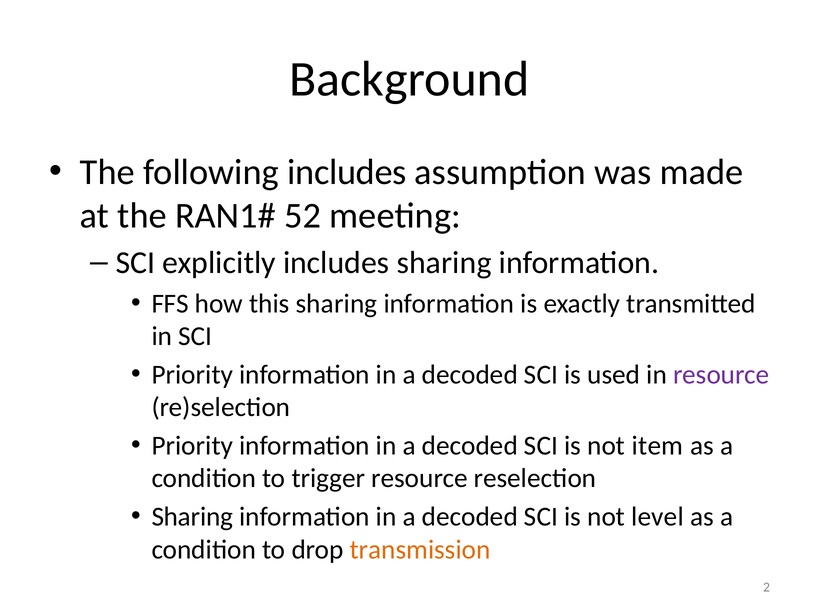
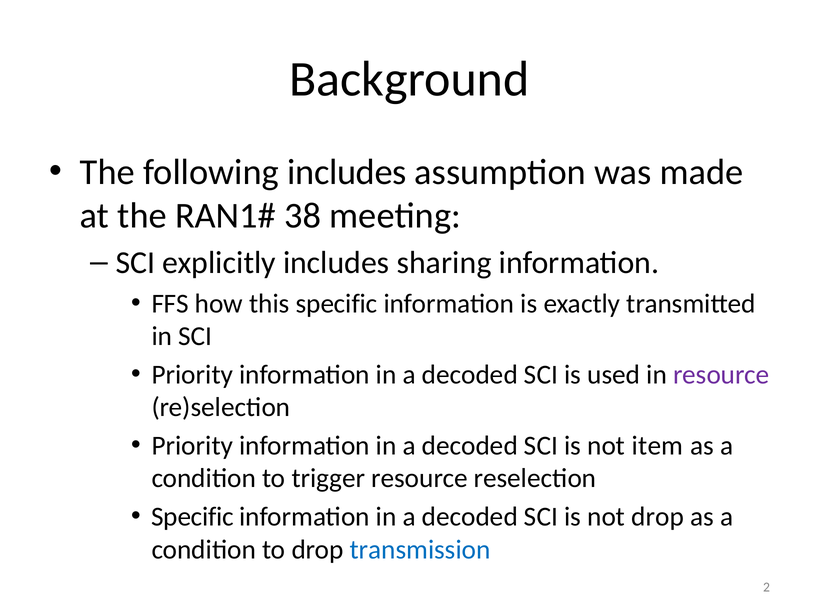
52: 52 -> 38
this sharing: sharing -> specific
Sharing at (192, 516): Sharing -> Specific
not level: level -> drop
transmission colour: orange -> blue
